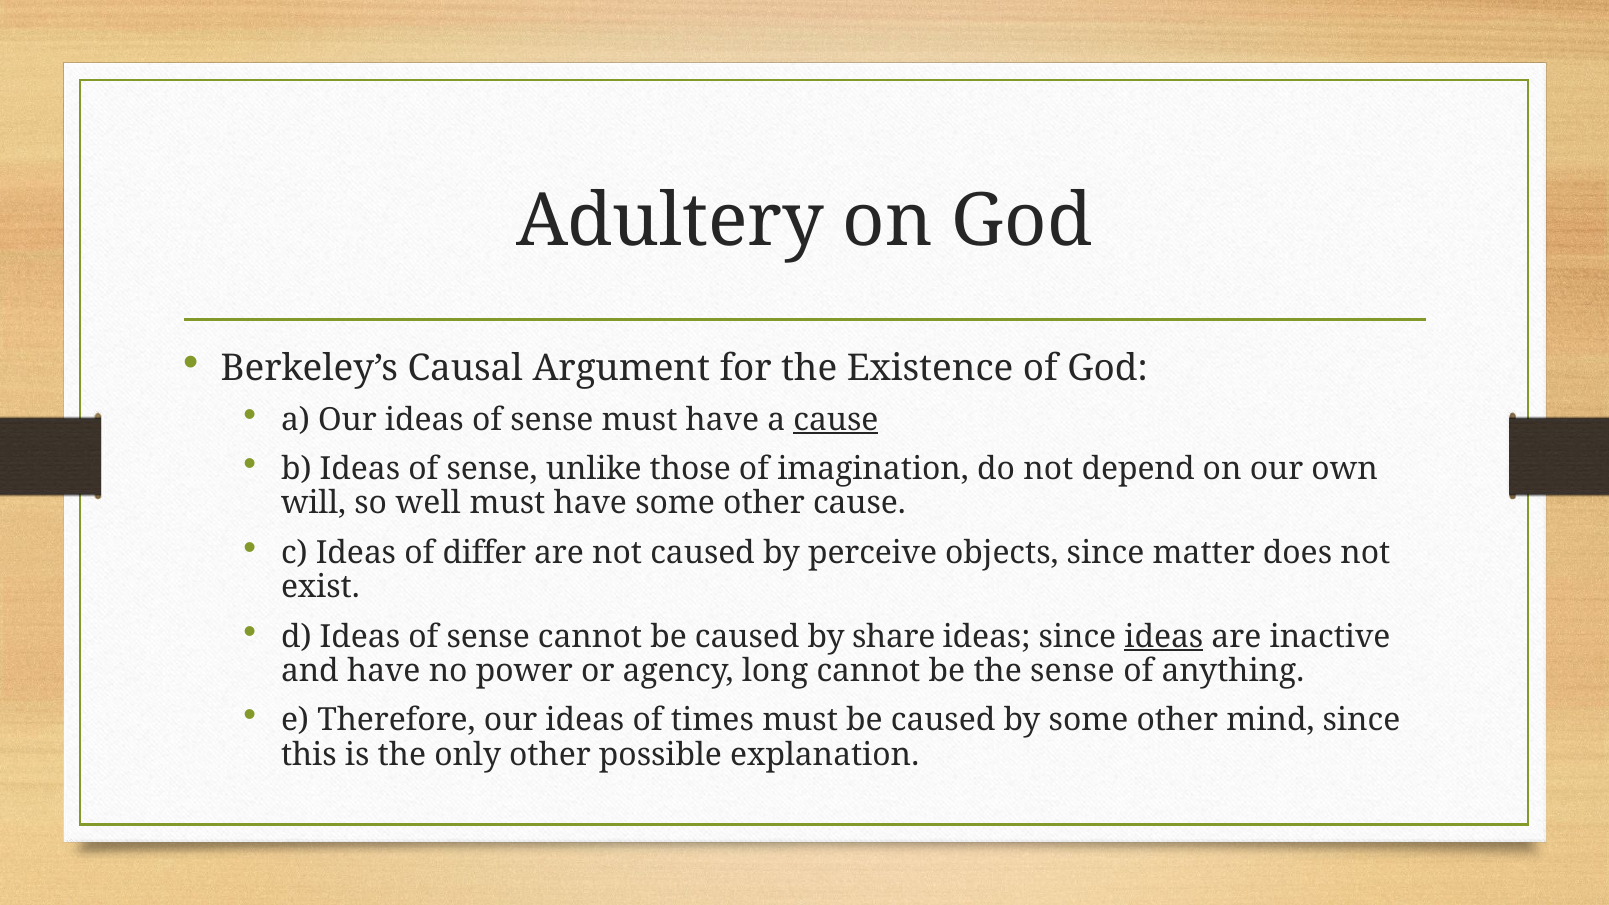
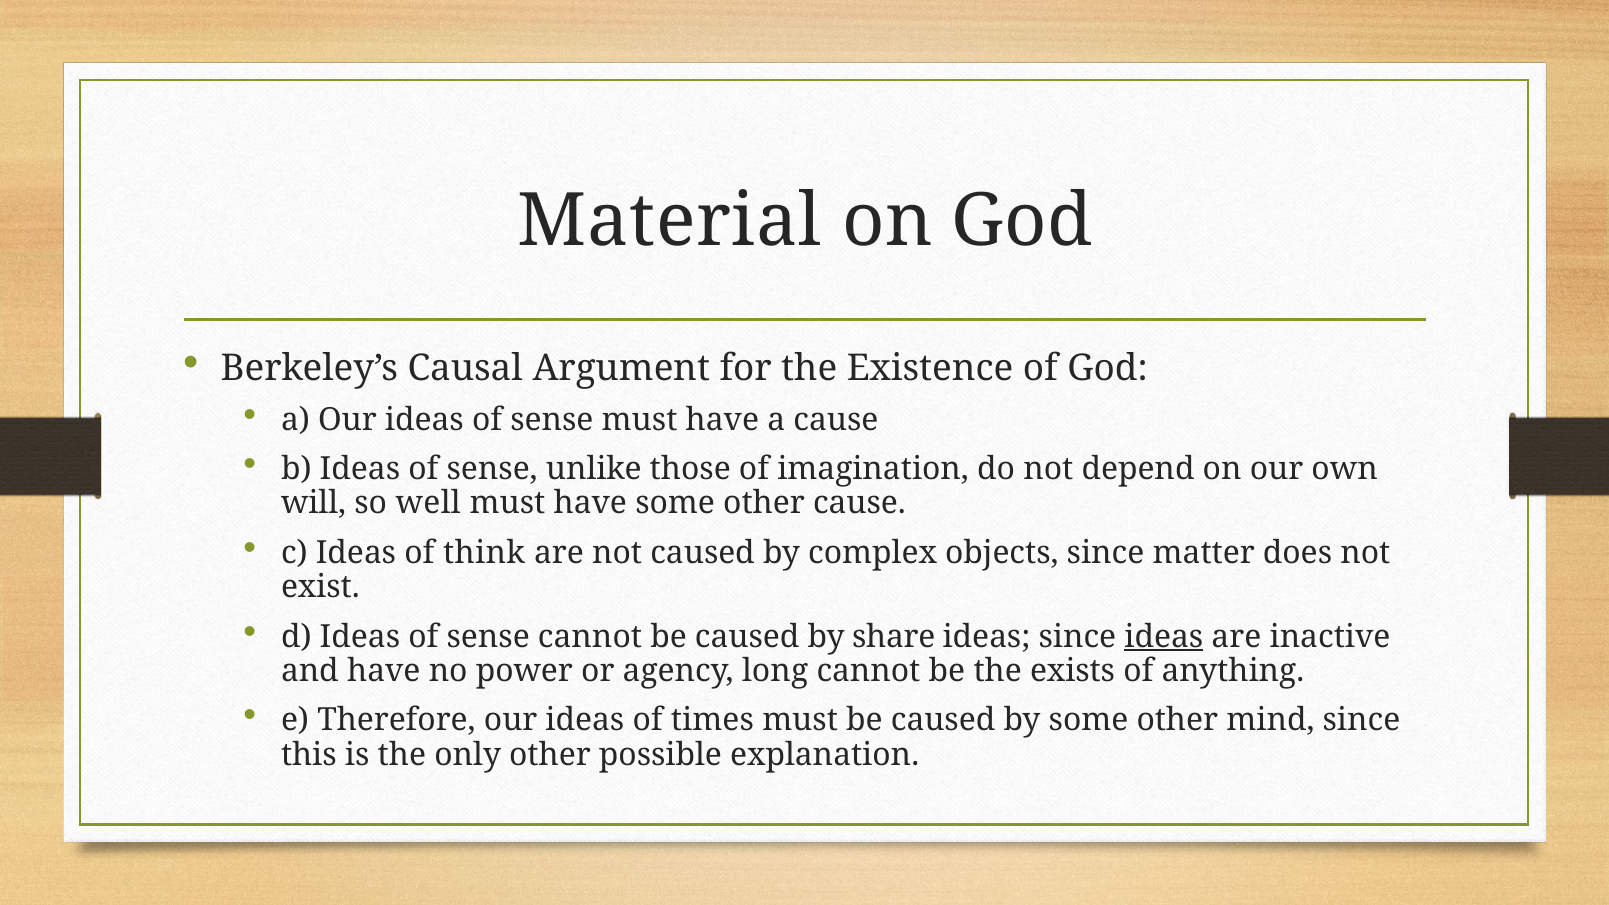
Adultery: Adultery -> Material
cause at (836, 420) underline: present -> none
differ: differ -> think
perceive: perceive -> complex
the sense: sense -> exists
